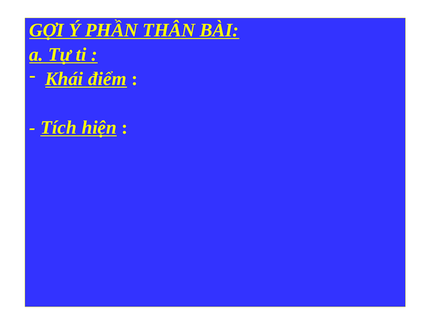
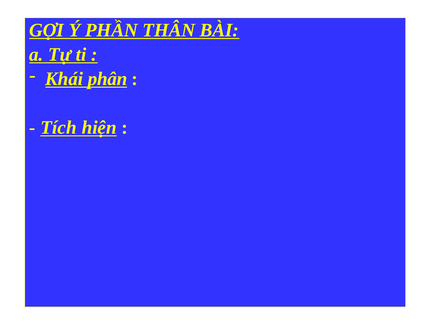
điểm: điểm -> phân
